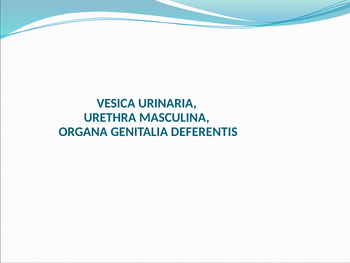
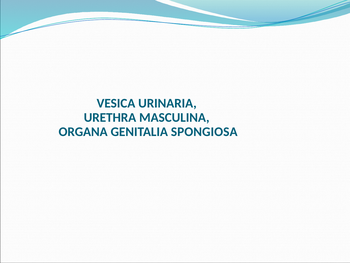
DEFERENTIS: DEFERENTIS -> SPONGIOSA
